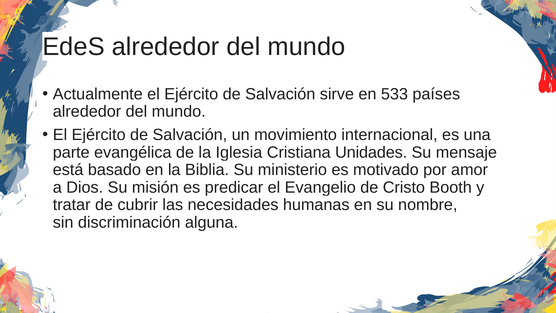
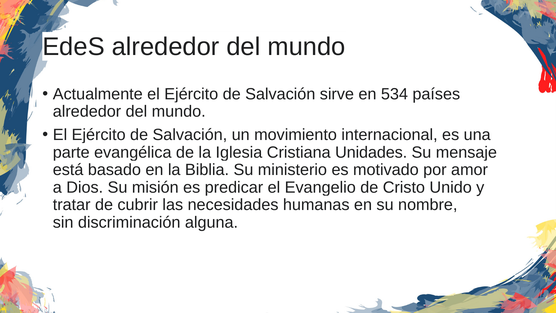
533: 533 -> 534
Booth: Booth -> Unido
